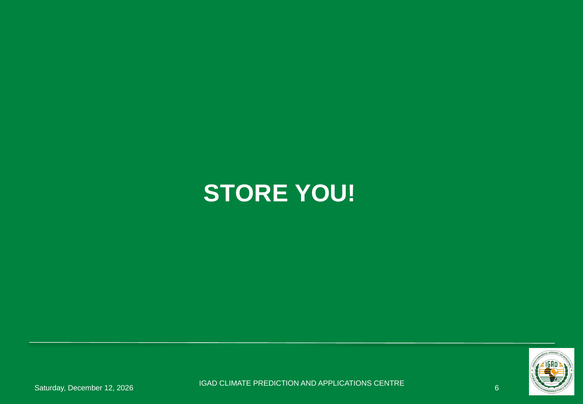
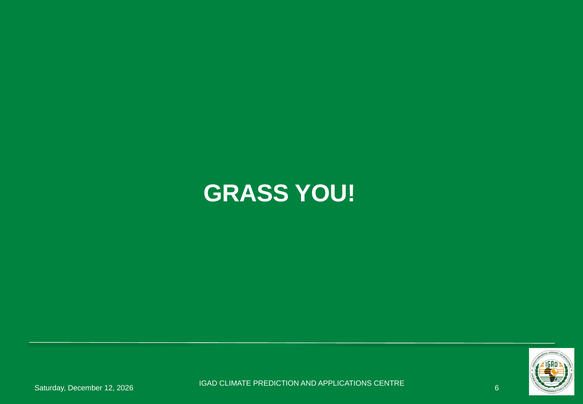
STORE: STORE -> GRASS
